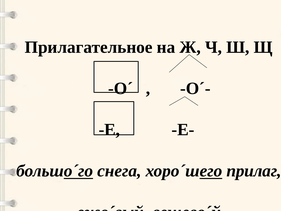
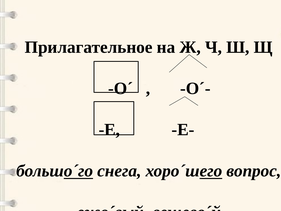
прилаг: прилаг -> вопрос
